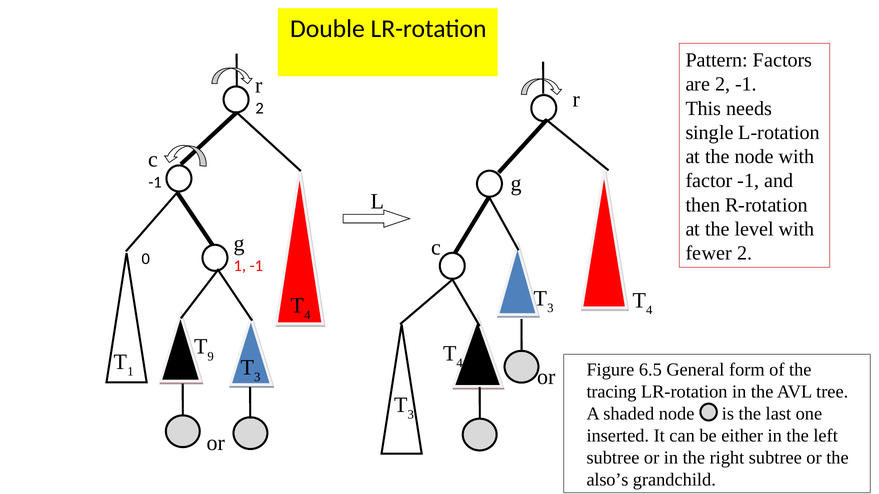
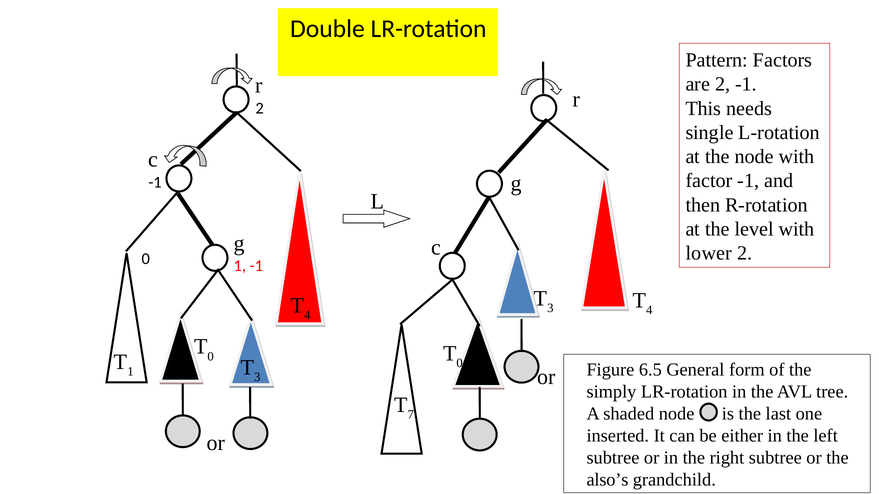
fewer: fewer -> lower
9 at (211, 357): 9 -> 0
4 at (460, 364): 4 -> 0
tracing: tracing -> simply
3 at (411, 415): 3 -> 7
